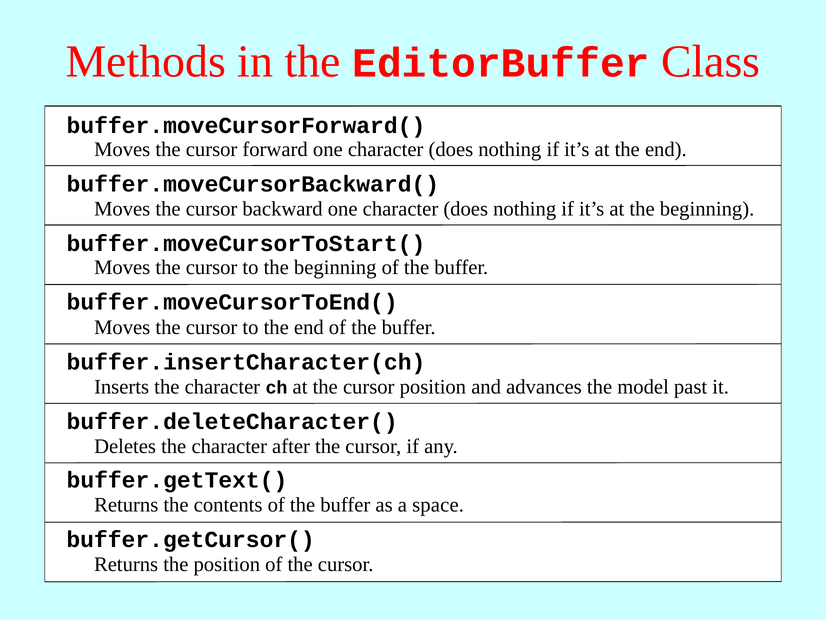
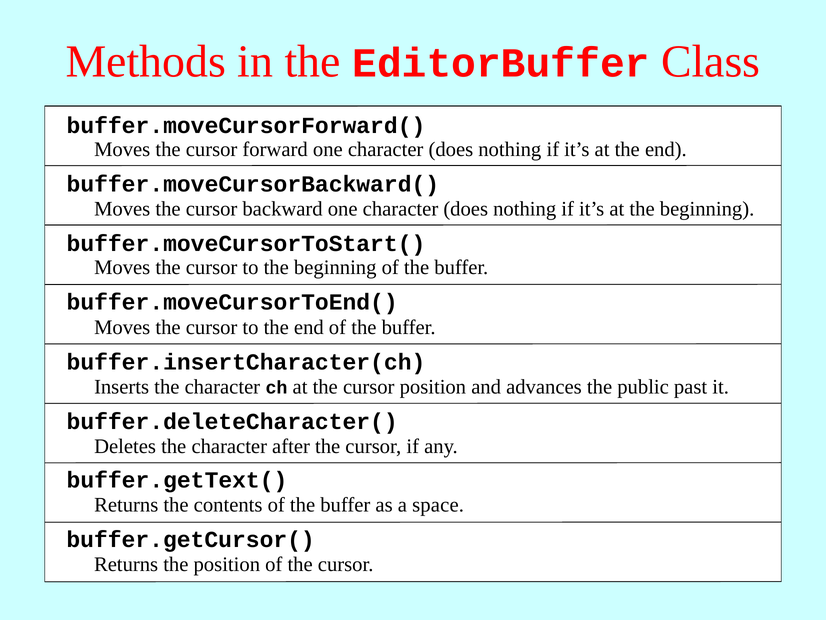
model: model -> public
